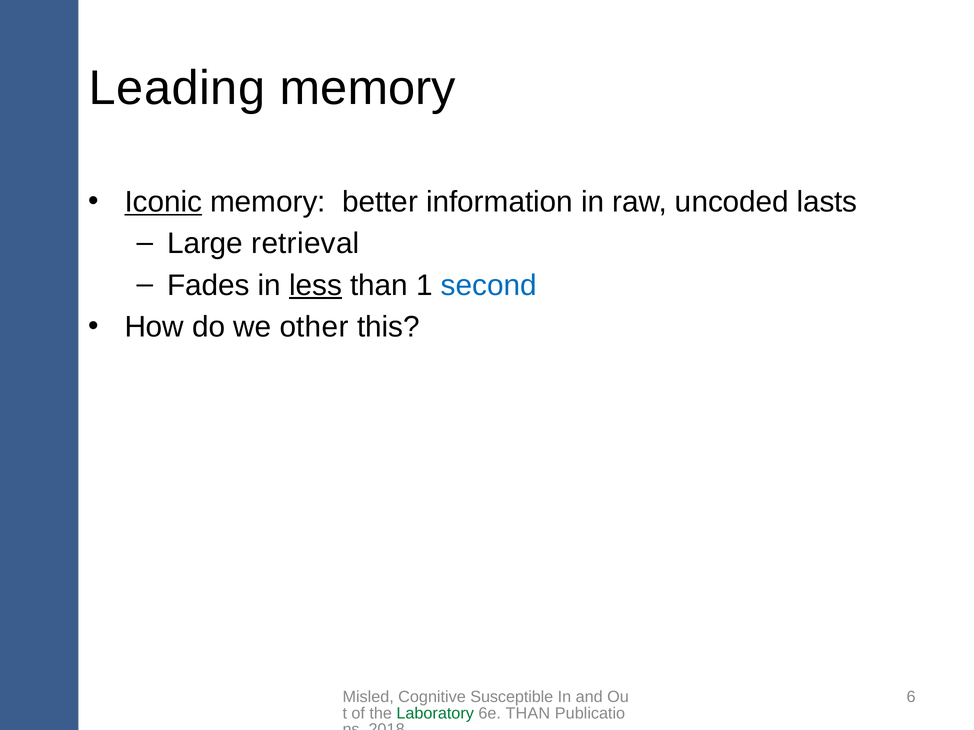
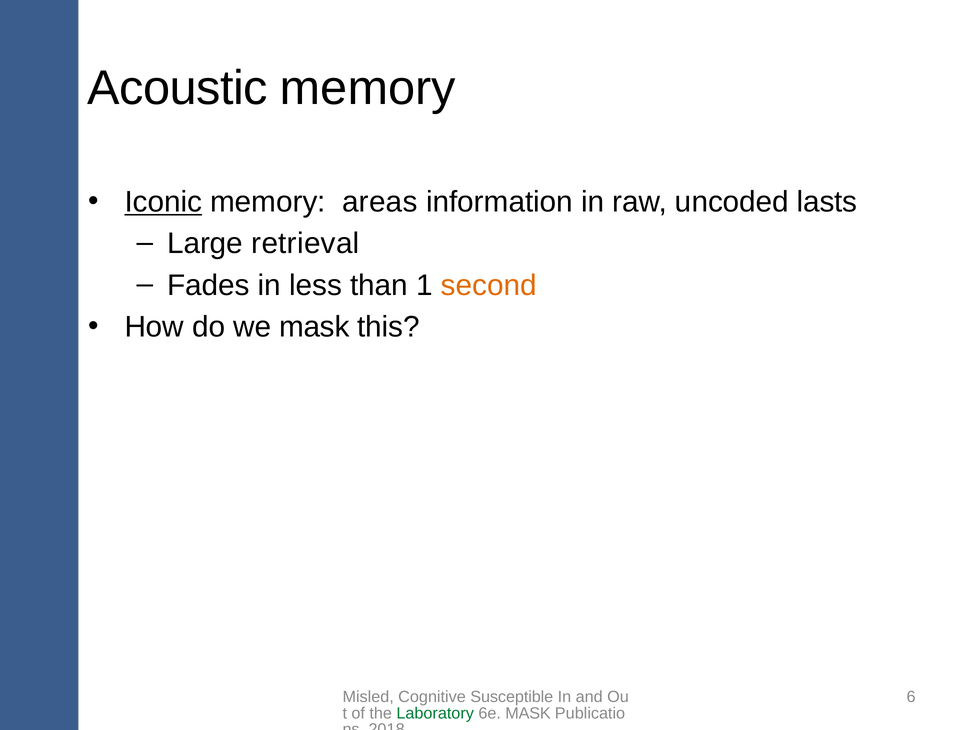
Leading: Leading -> Acoustic
better: better -> areas
less underline: present -> none
second colour: blue -> orange
we other: other -> mask
6e THAN: THAN -> MASK
